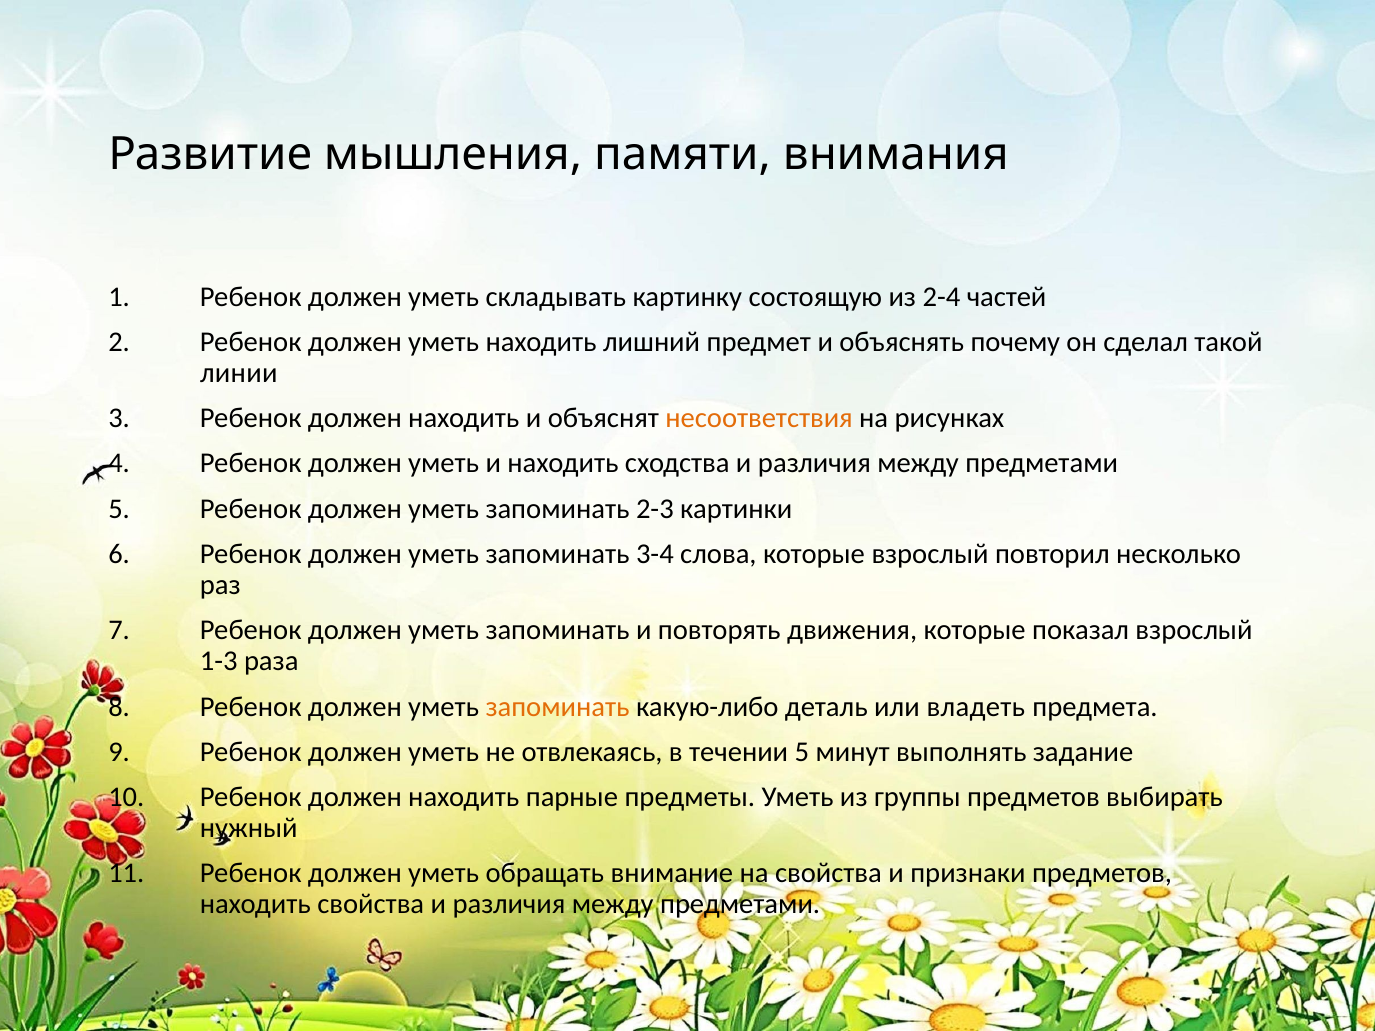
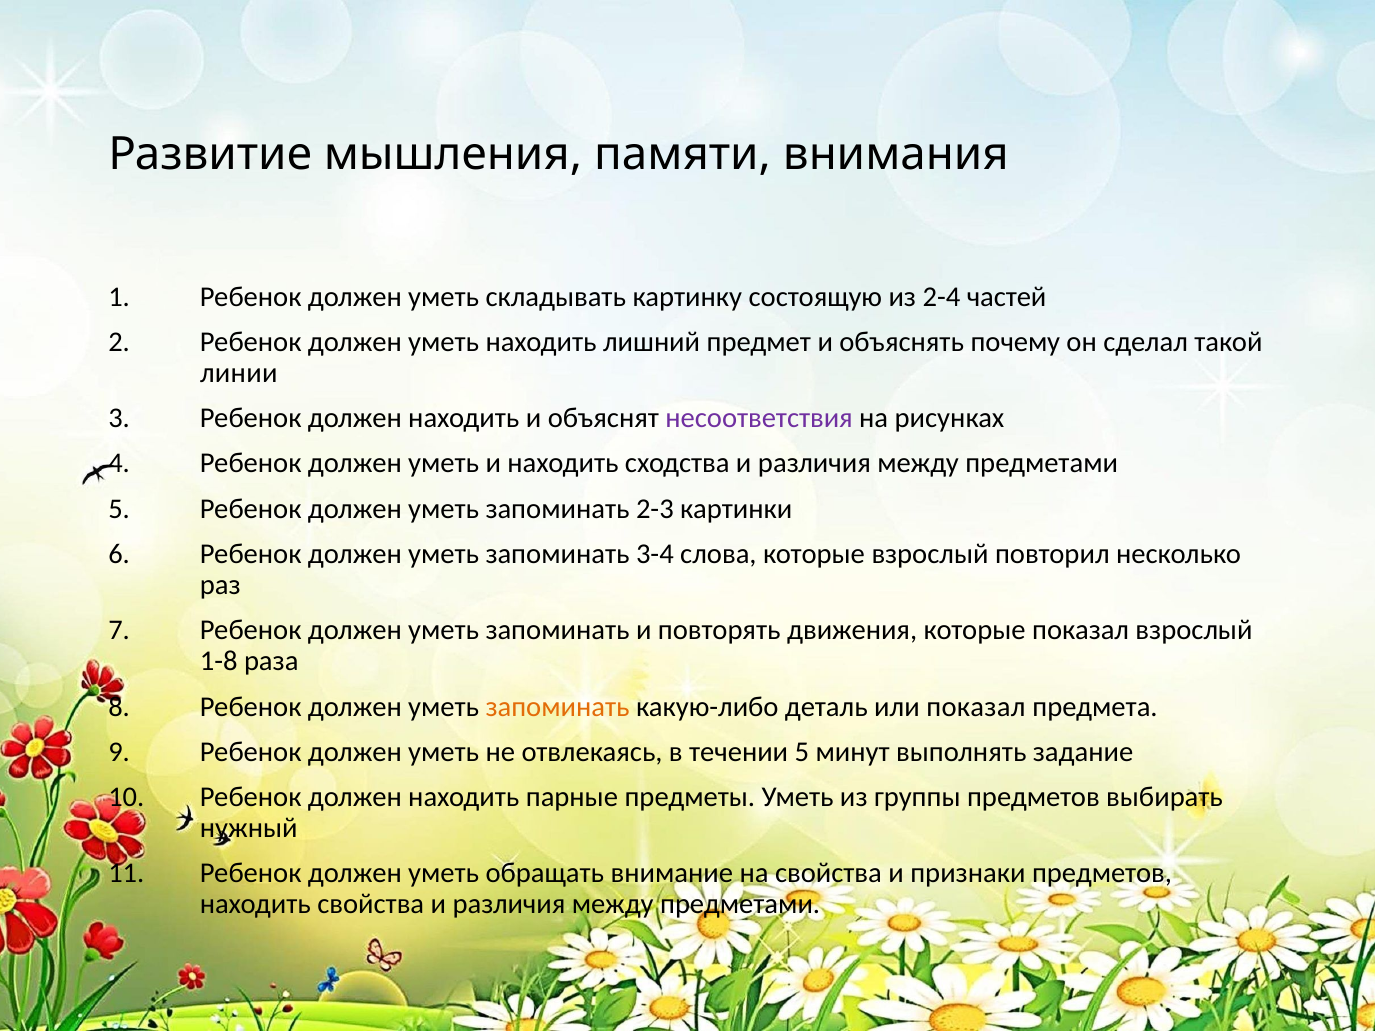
несоответствия colour: orange -> purple
1-3: 1-3 -> 1-8
или владеть: владеть -> показал
